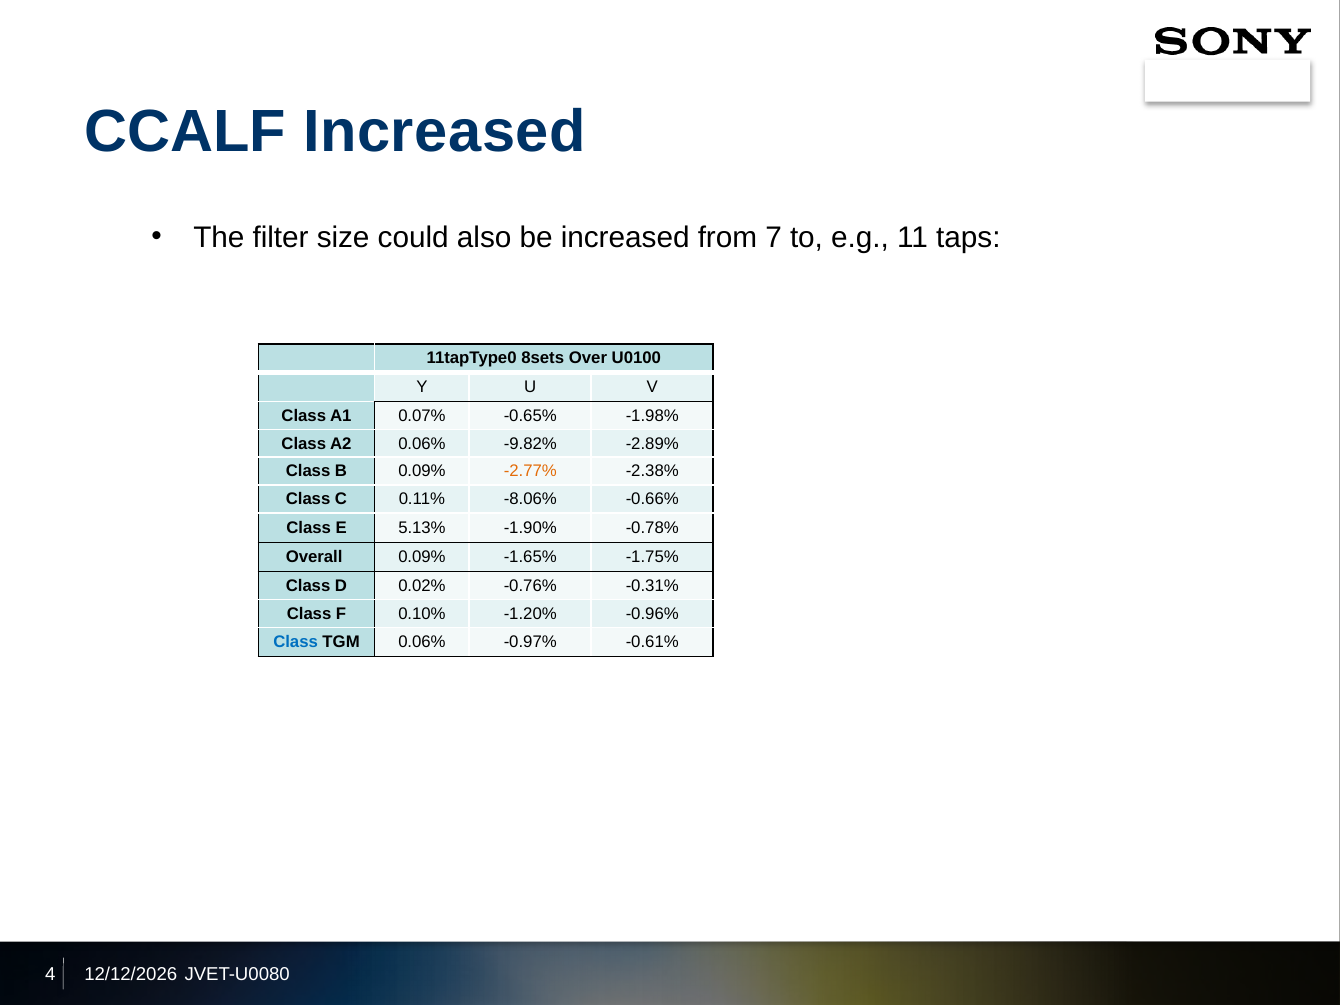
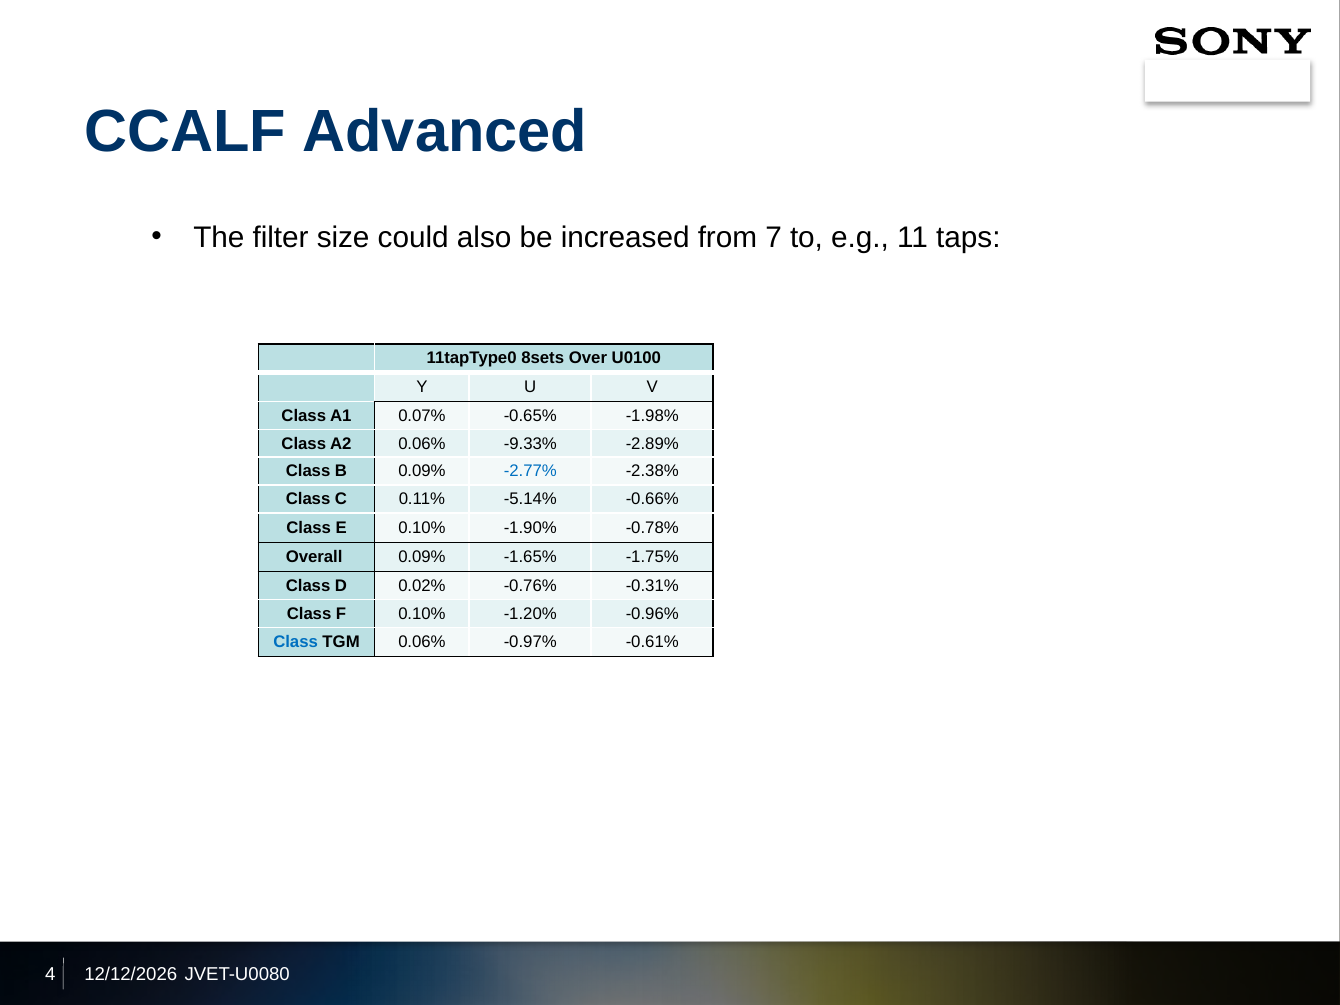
CCALF Increased: Increased -> Advanced
-9.82%: -9.82% -> -9.33%
-2.77% colour: orange -> blue
-8.06%: -8.06% -> -5.14%
E 5.13%: 5.13% -> 0.10%
